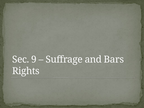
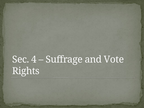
9: 9 -> 4
Bars: Bars -> Vote
